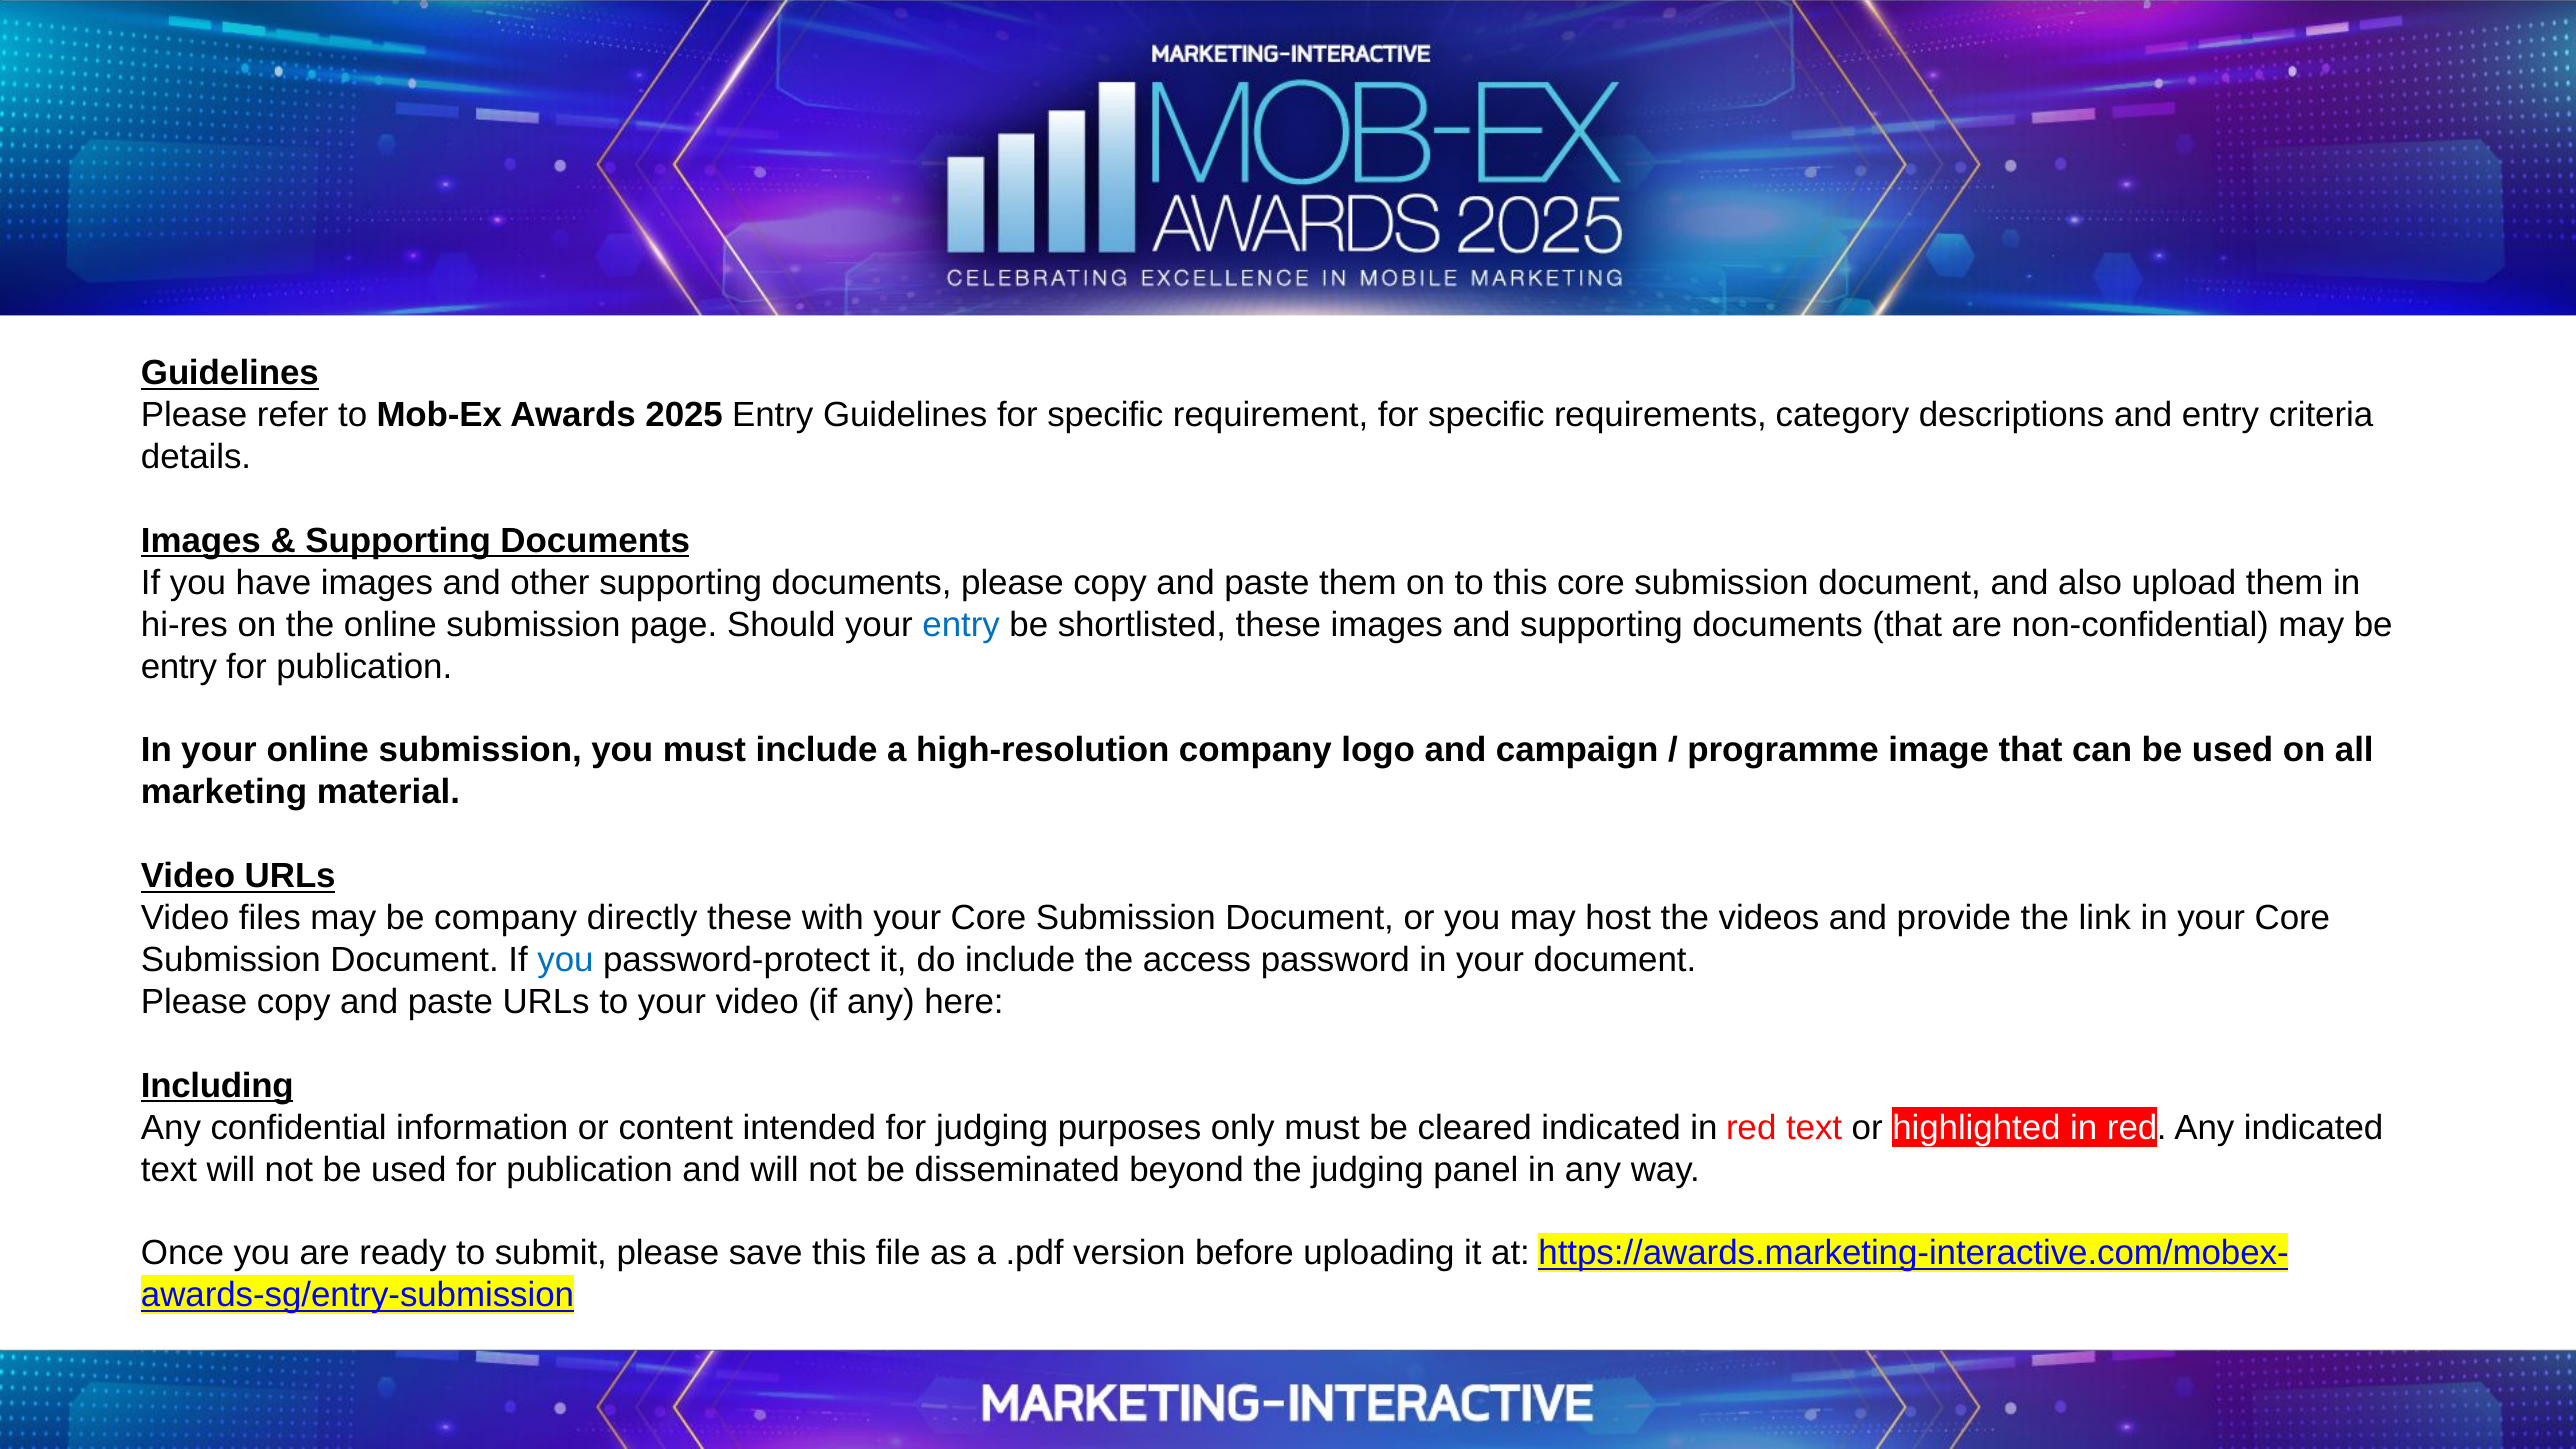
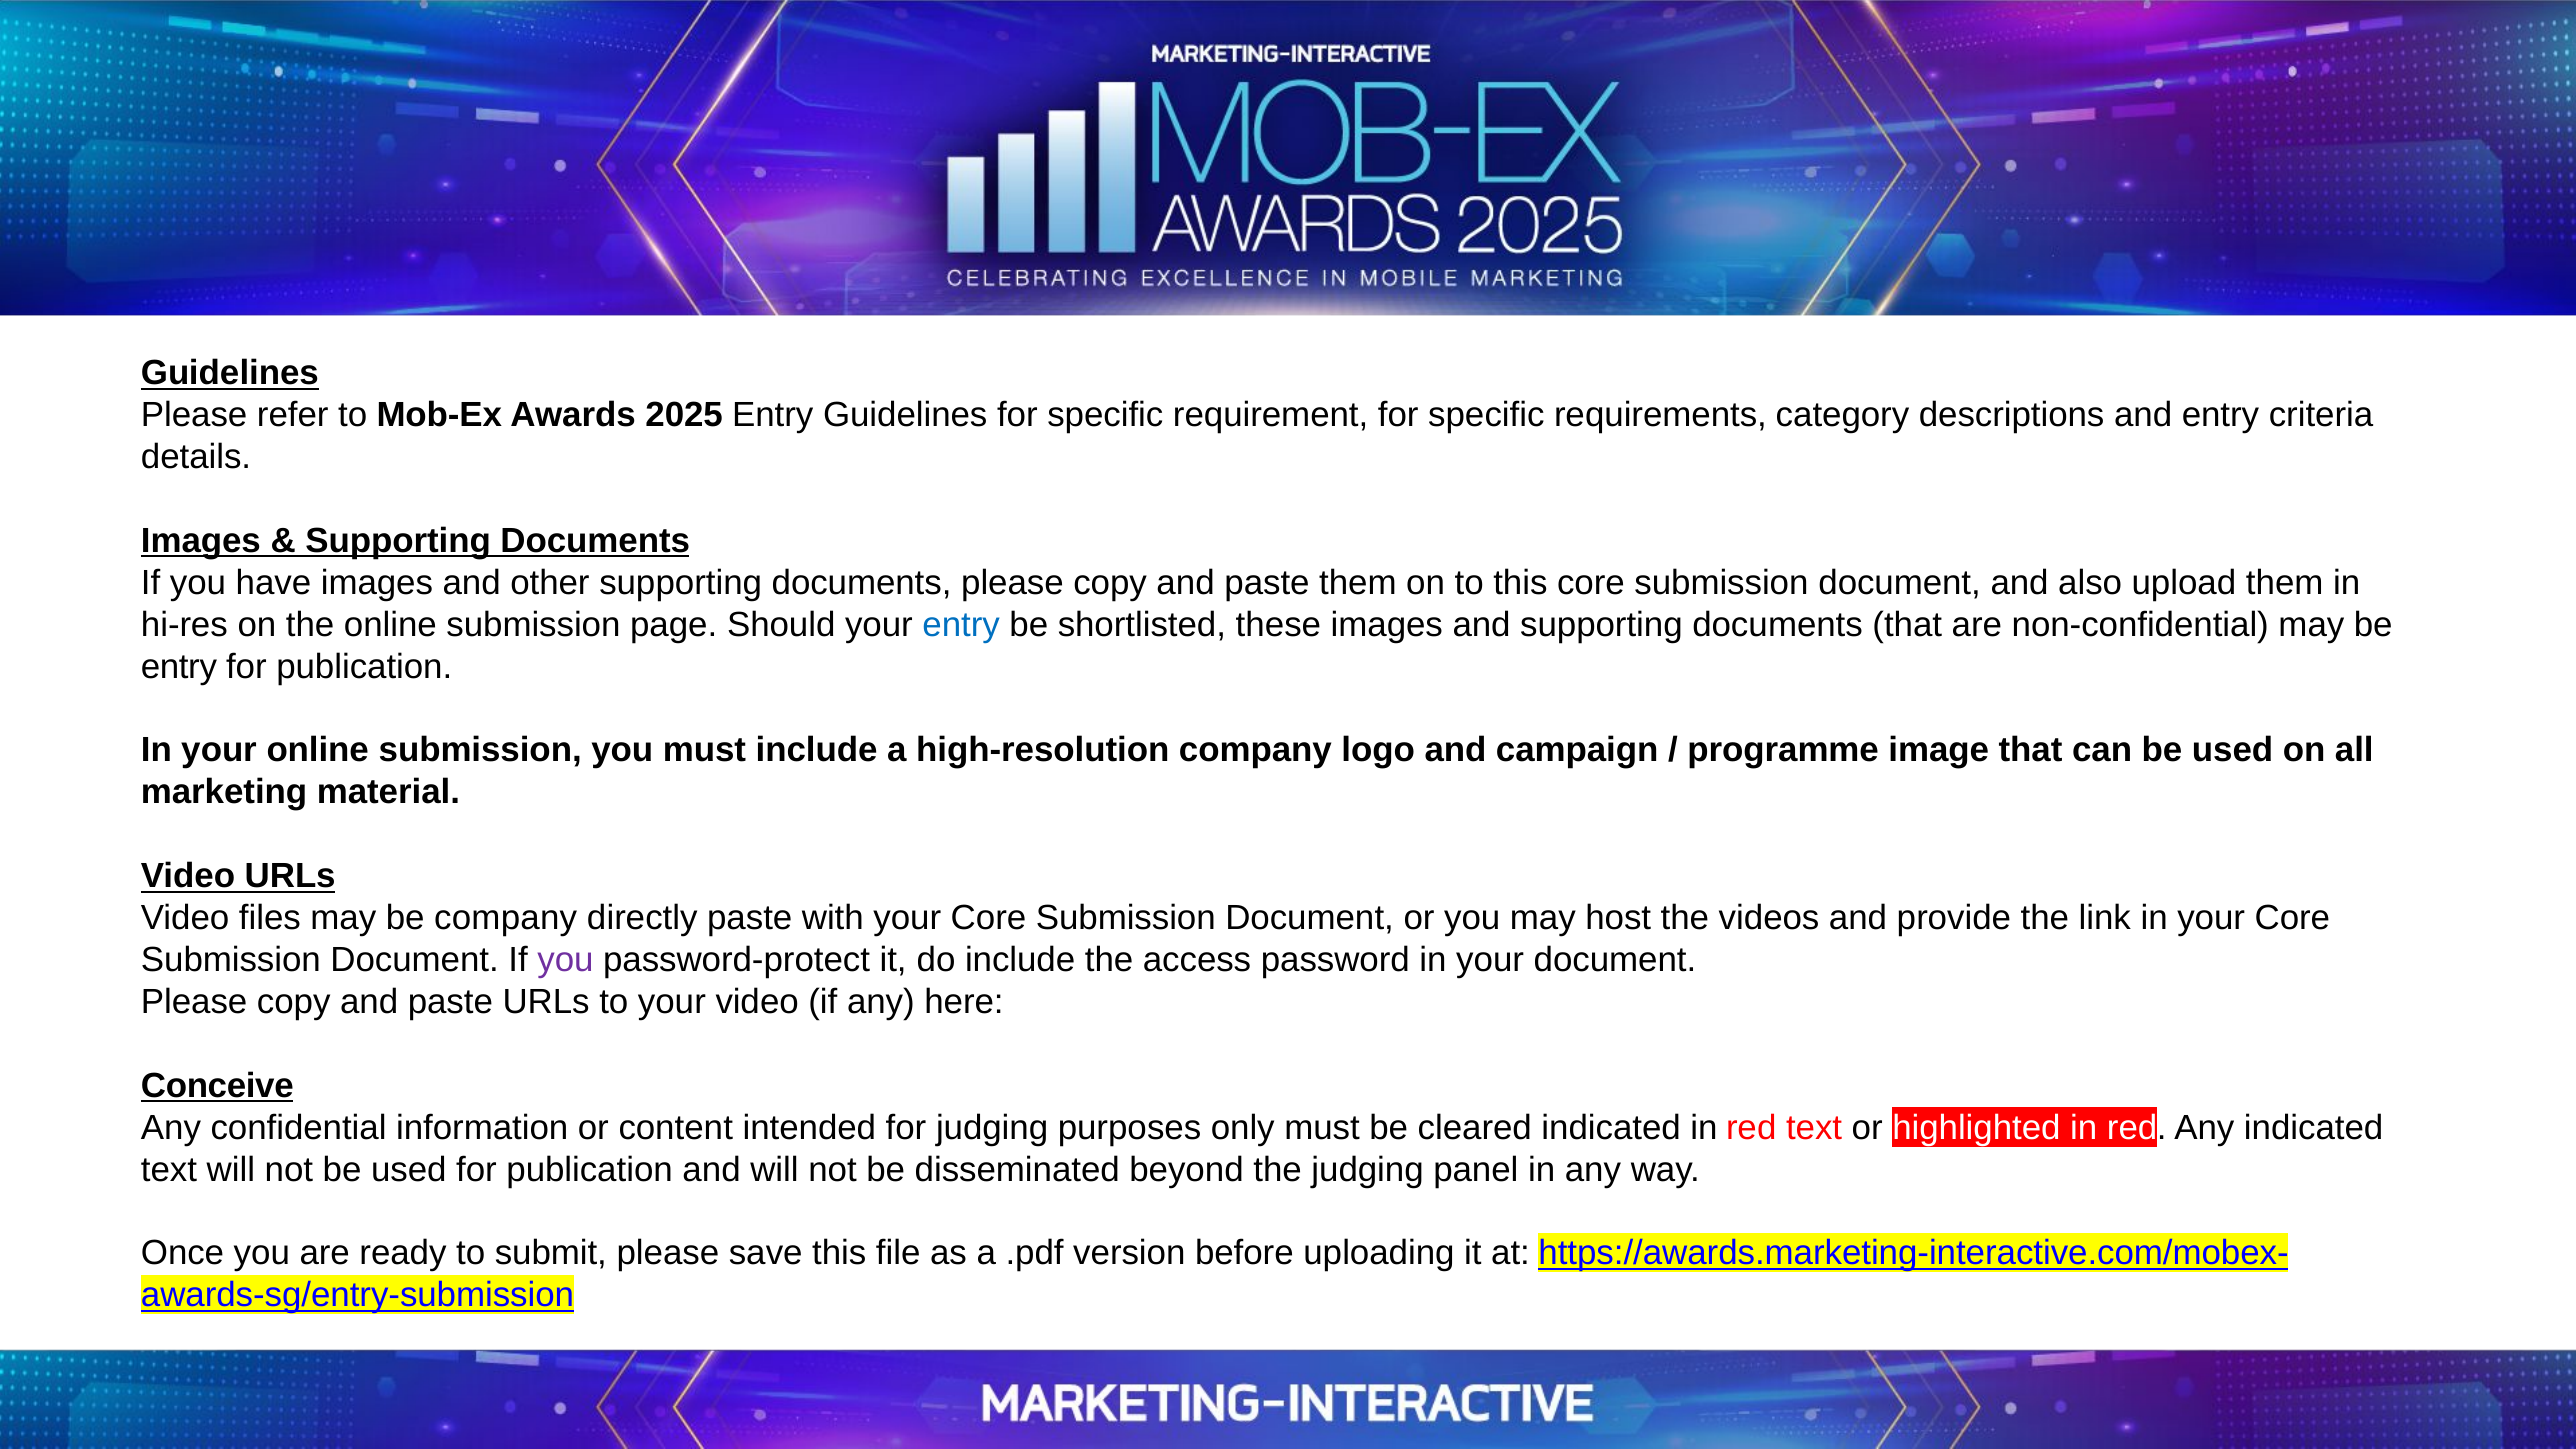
directly these: these -> paste
you at (565, 960) colour: blue -> purple
Including: Including -> Conceive
